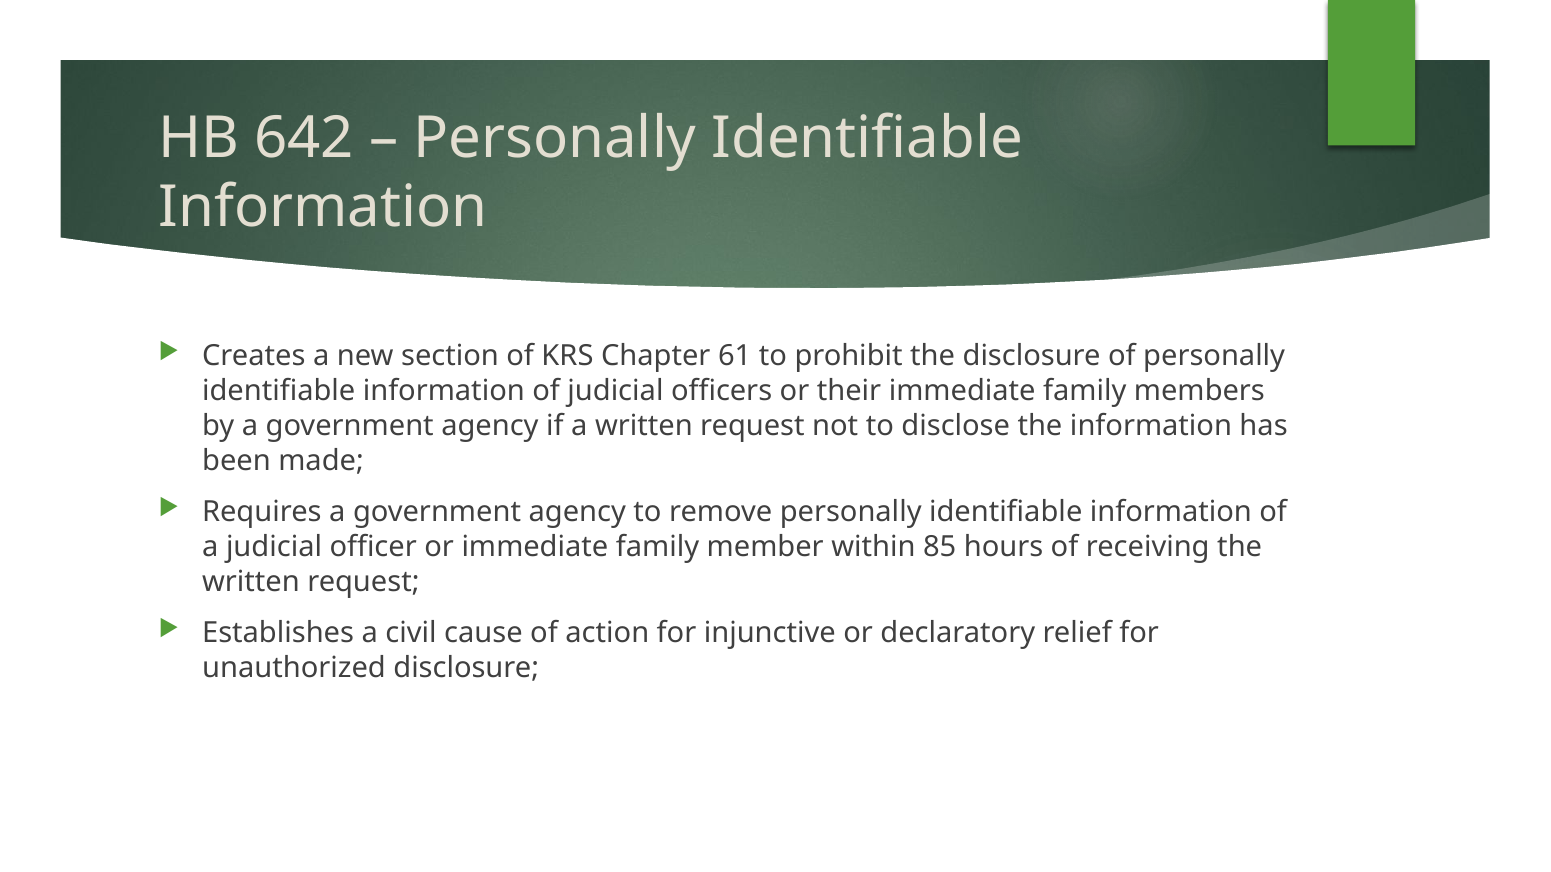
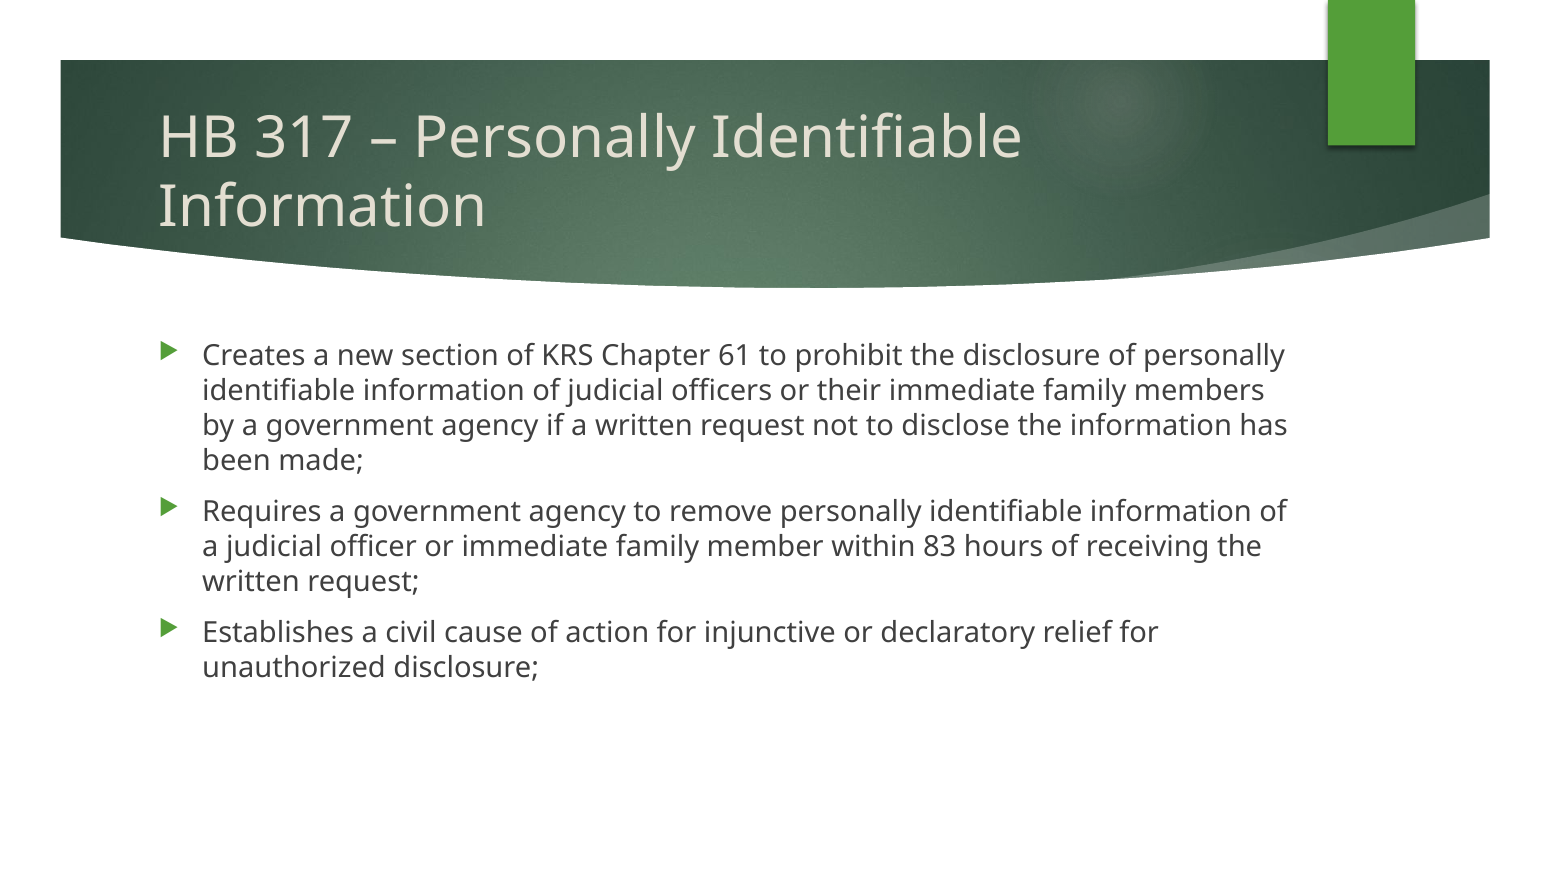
642: 642 -> 317
85: 85 -> 83
